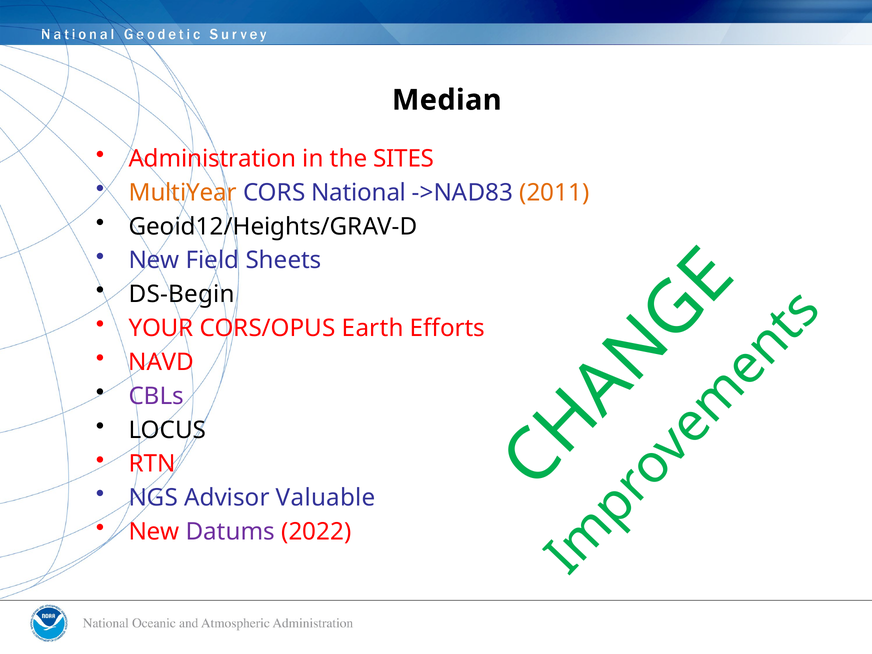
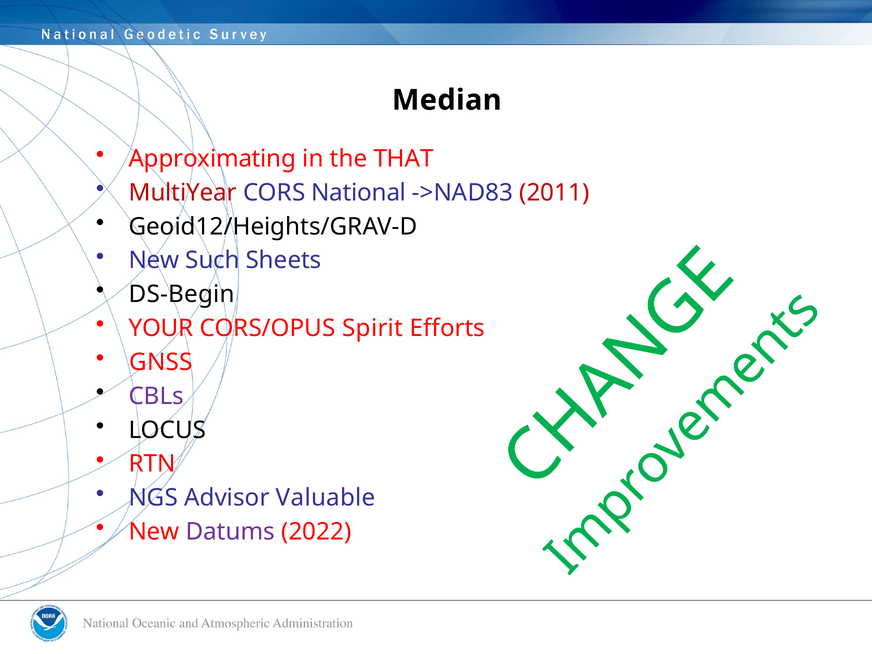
Administration: Administration -> Approximating
SITES: SITES -> THAT
MultiYear colour: orange -> red
2011 colour: orange -> red
Field: Field -> Such
Earth: Earth -> Spirit
NAVD: NAVD -> GNSS
